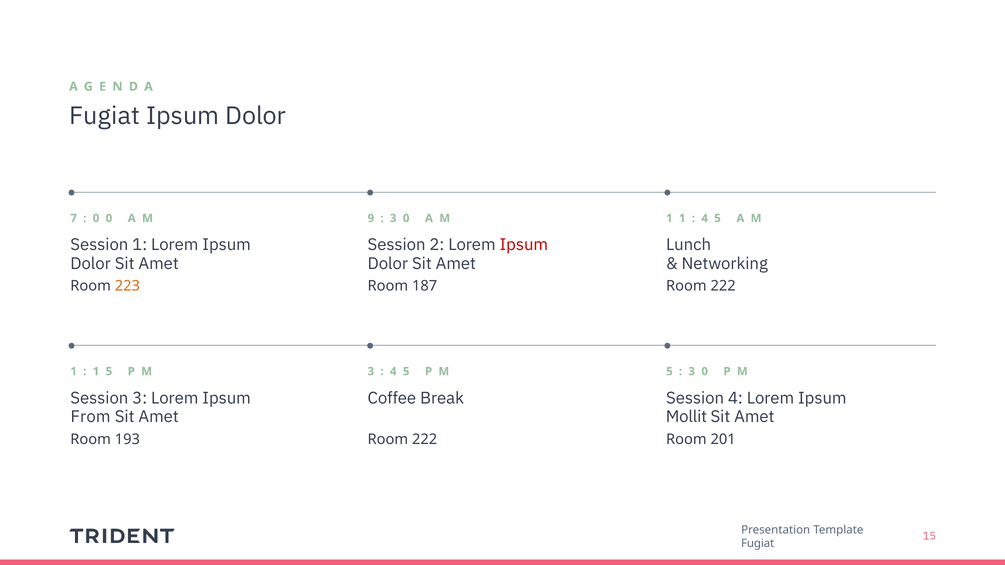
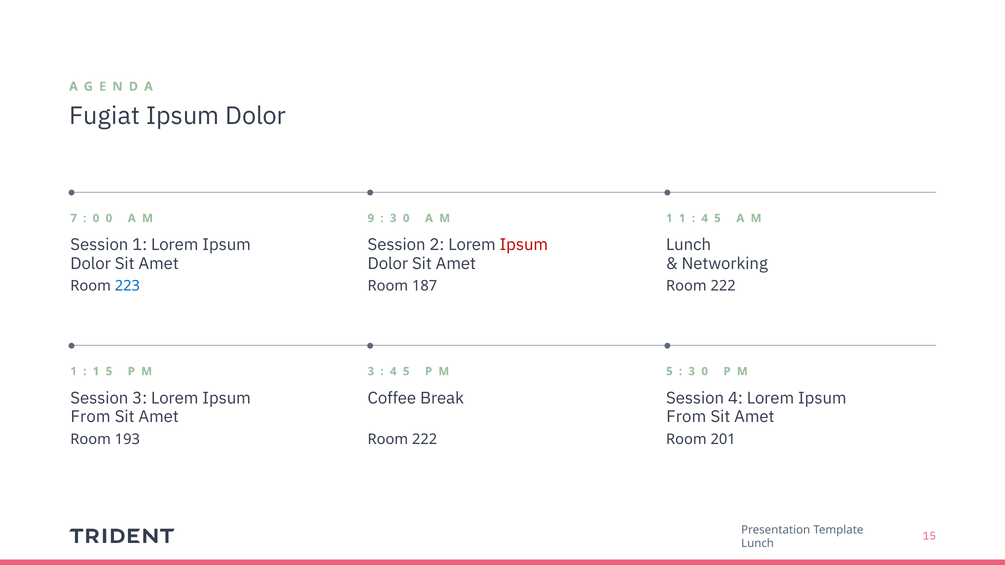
223 colour: orange -> blue
Mollit at (686, 417): Mollit -> From
Fugiat at (758, 544): Fugiat -> Lunch
